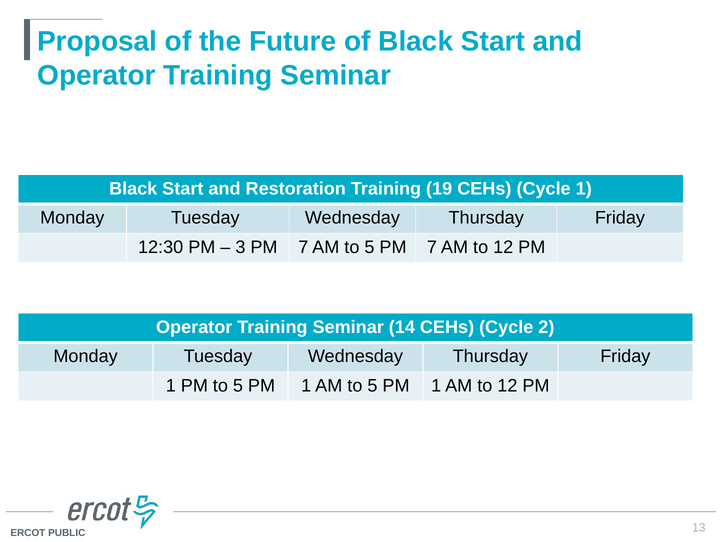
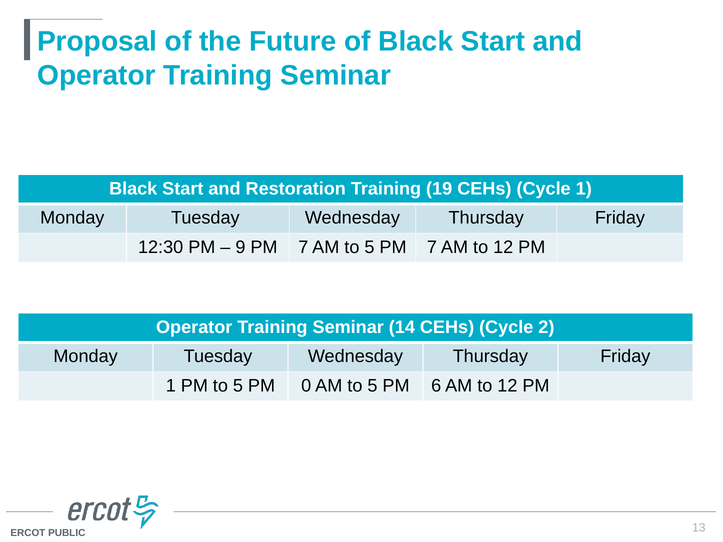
3: 3 -> 9
1 at (306, 386): 1 -> 0
1 at (436, 386): 1 -> 6
